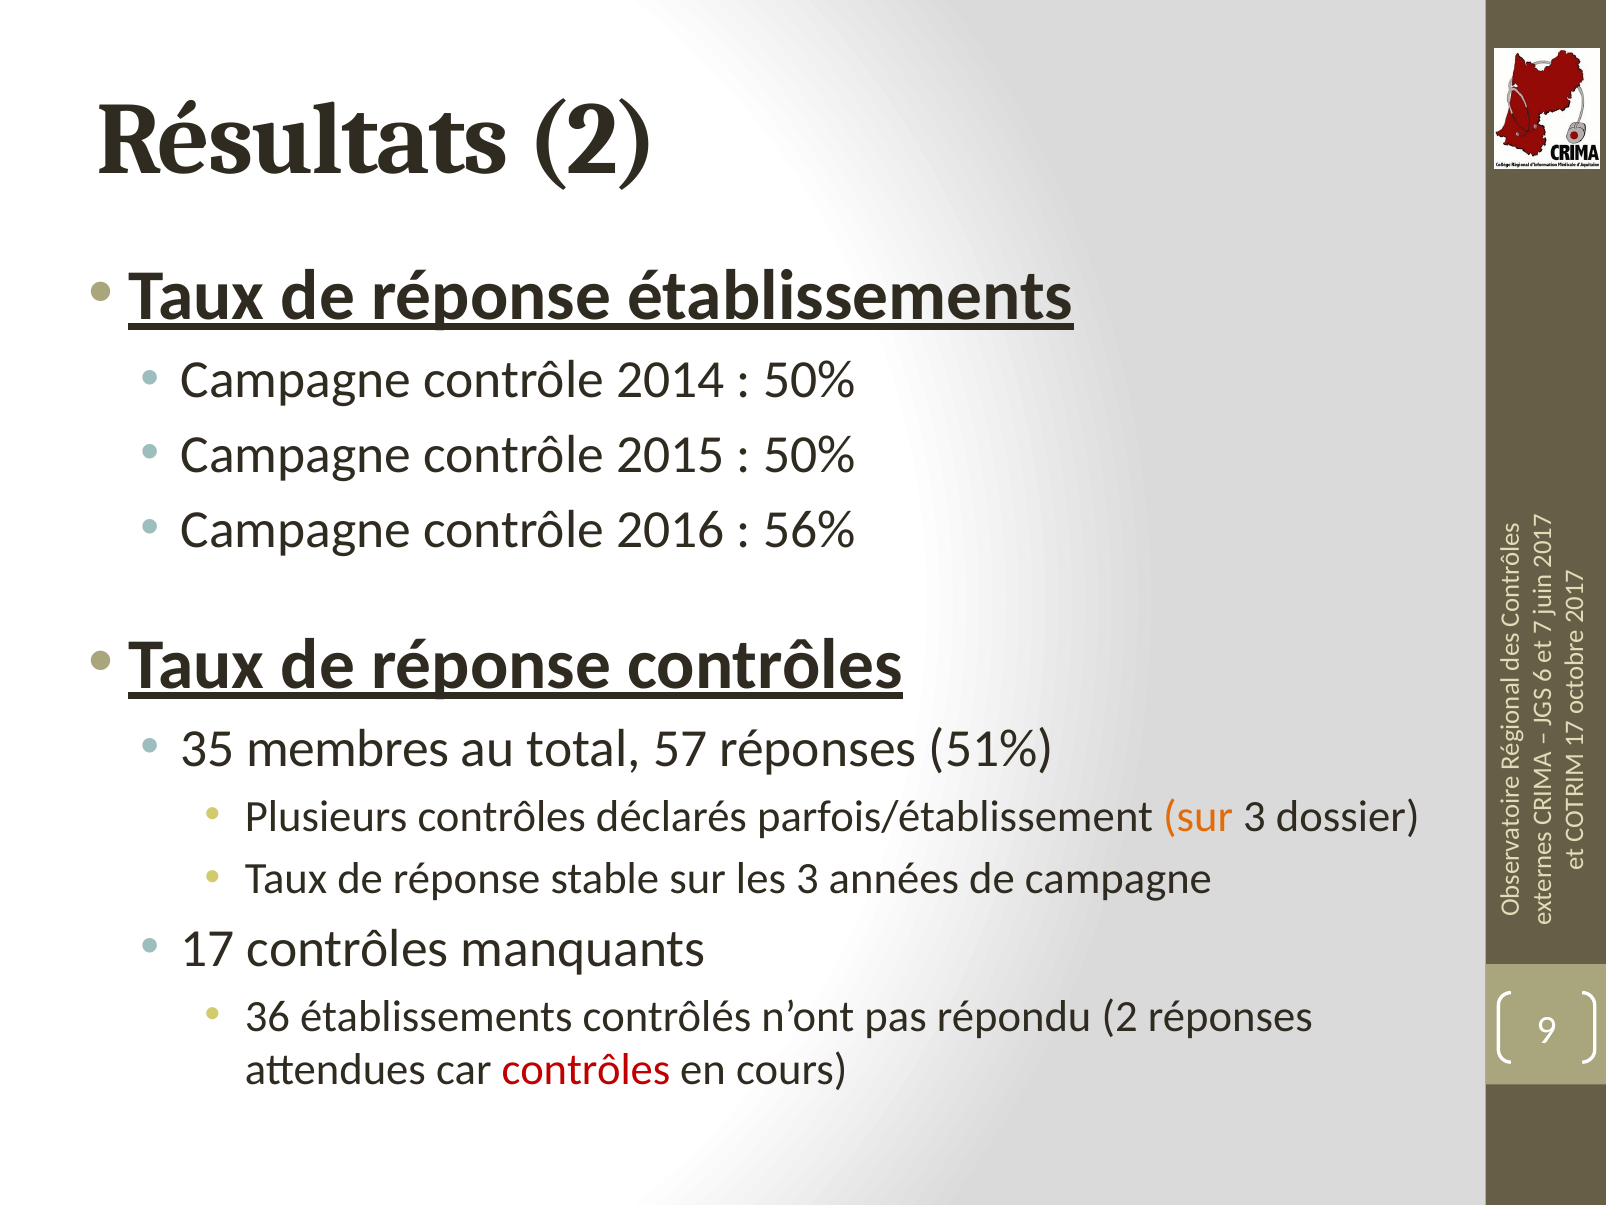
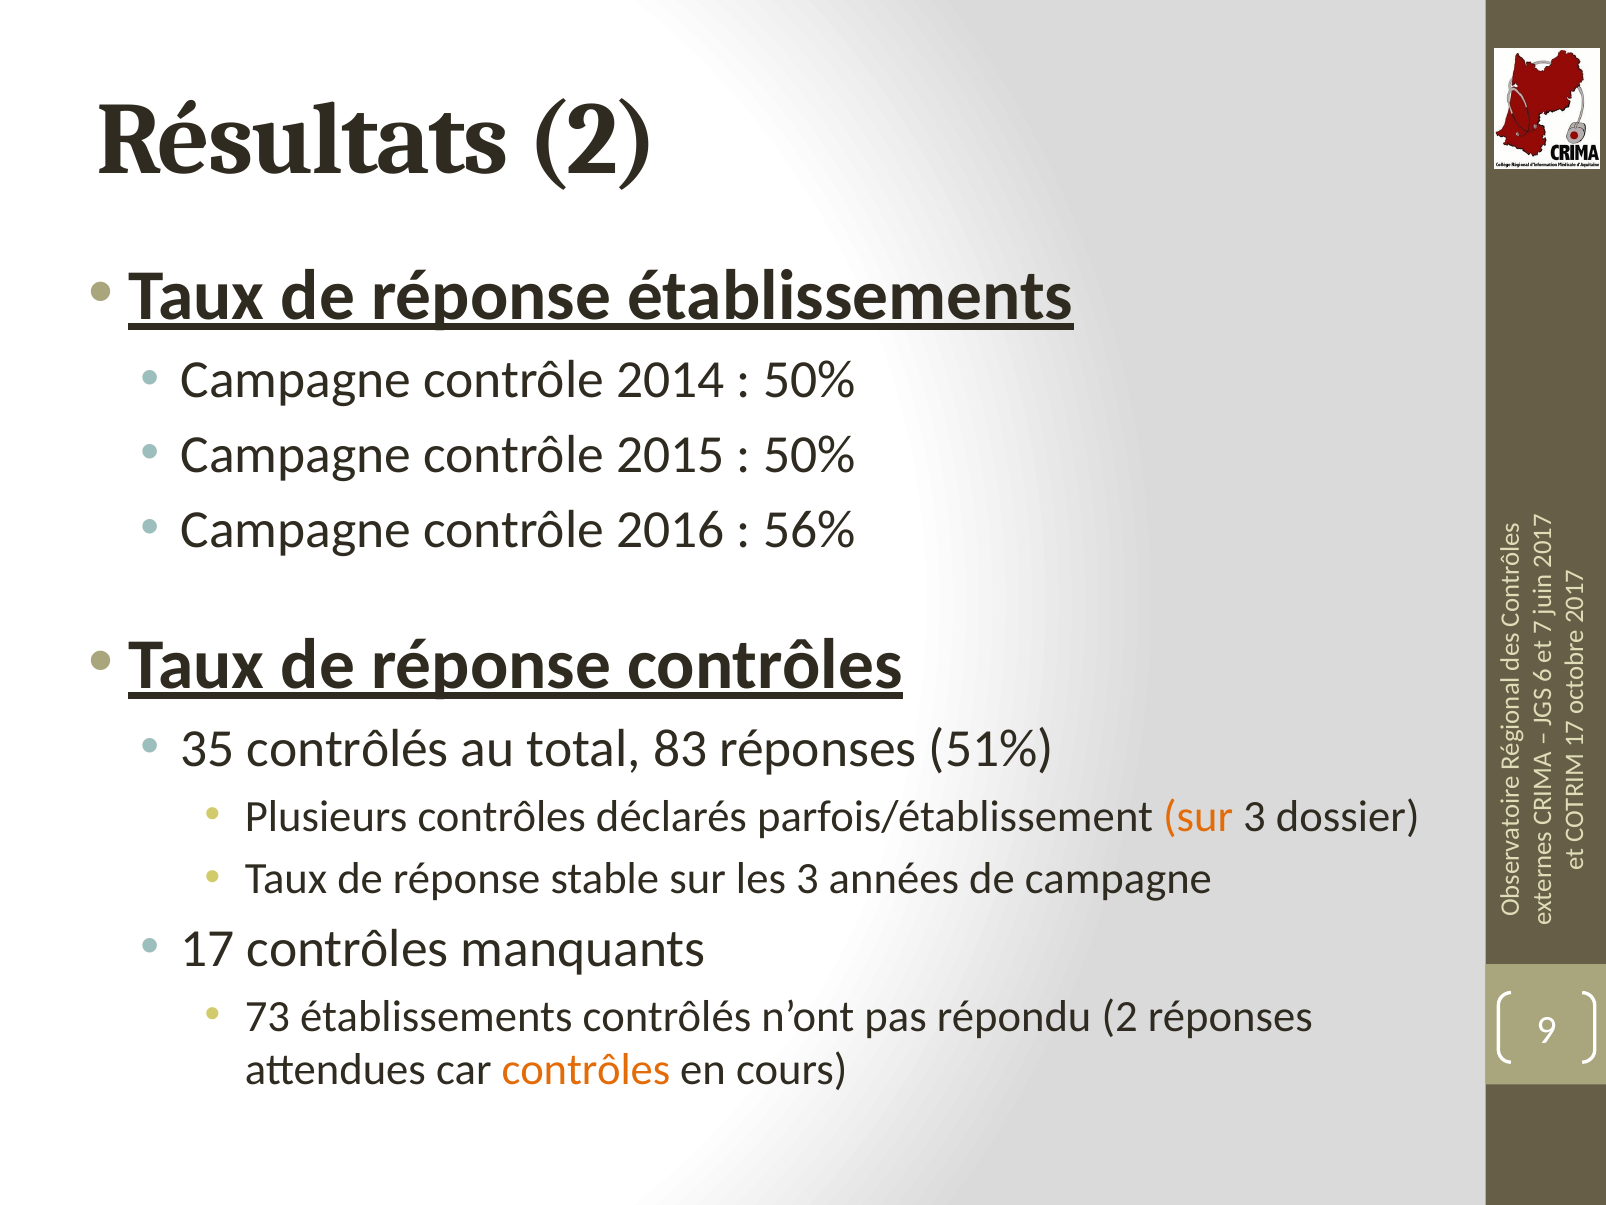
35 membres: membres -> contrôlés
57: 57 -> 83
36: 36 -> 73
contrôles at (586, 1070) colour: red -> orange
